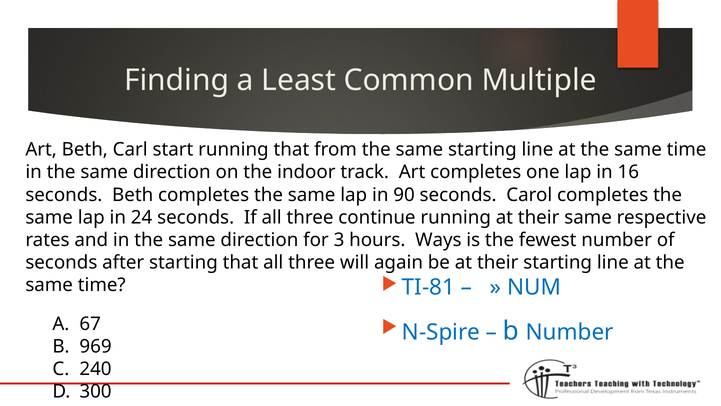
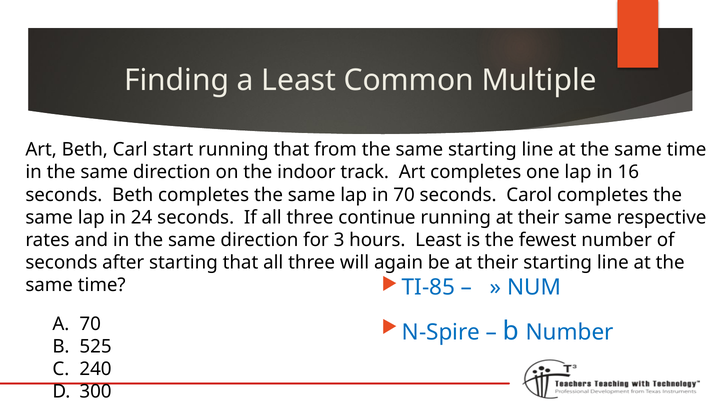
in 90: 90 -> 70
hours Ways: Ways -> Least
TI-81: TI-81 -> TI-85
A 67: 67 -> 70
969: 969 -> 525
